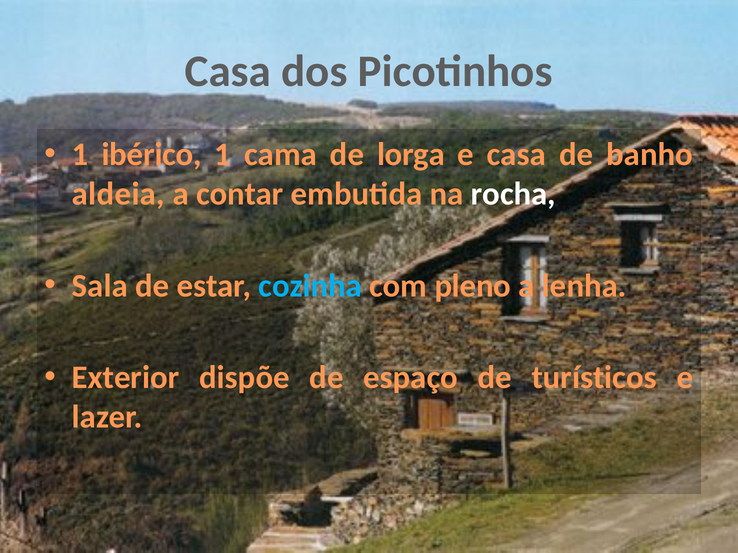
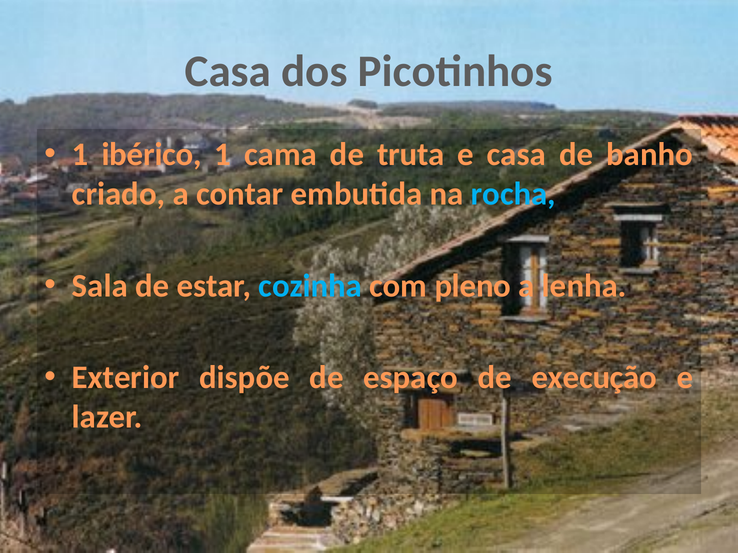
lorga: lorga -> truta
aldeia: aldeia -> criado
rocha colour: white -> light blue
turísticos: turísticos -> execução
